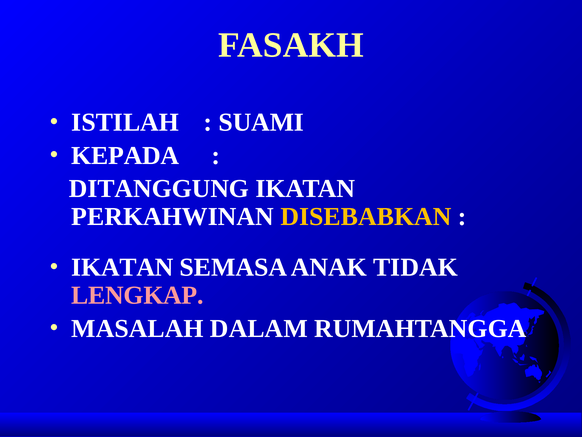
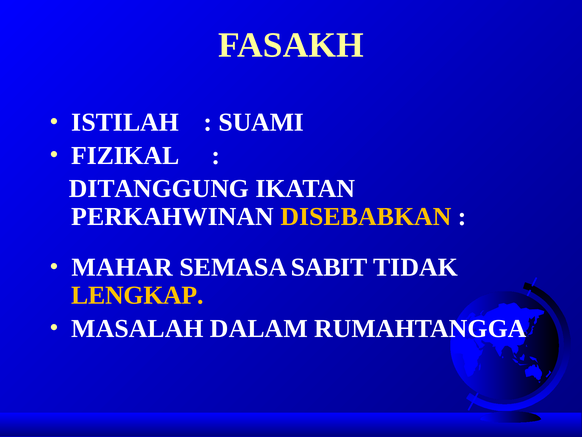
KEPADA: KEPADA -> FIZIKAL
IKATAN at (122, 267): IKATAN -> MAHAR
ANAK: ANAK -> SABIT
LENGKAP colour: pink -> yellow
